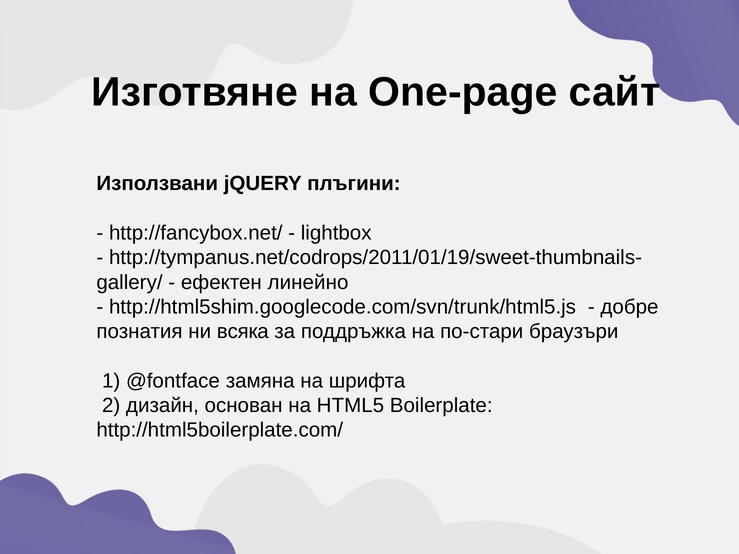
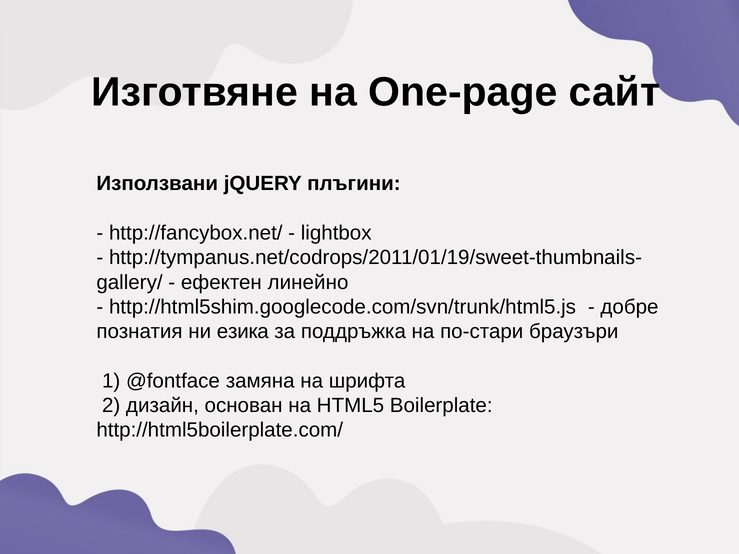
всяка: всяка -> езика
